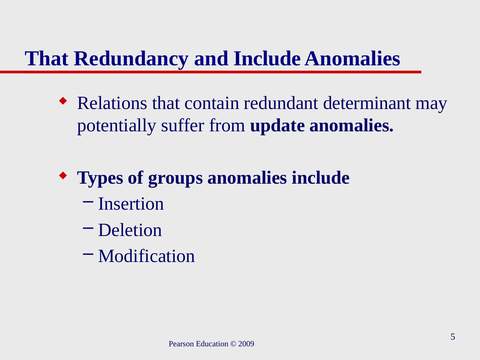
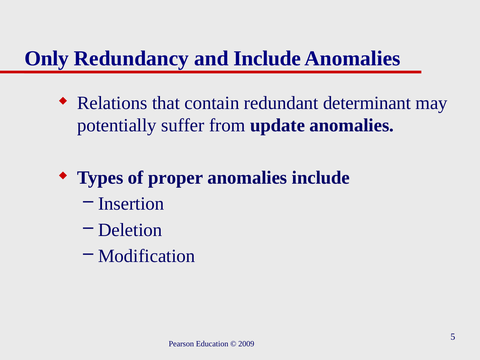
That at (47, 58): That -> Only
groups: groups -> proper
